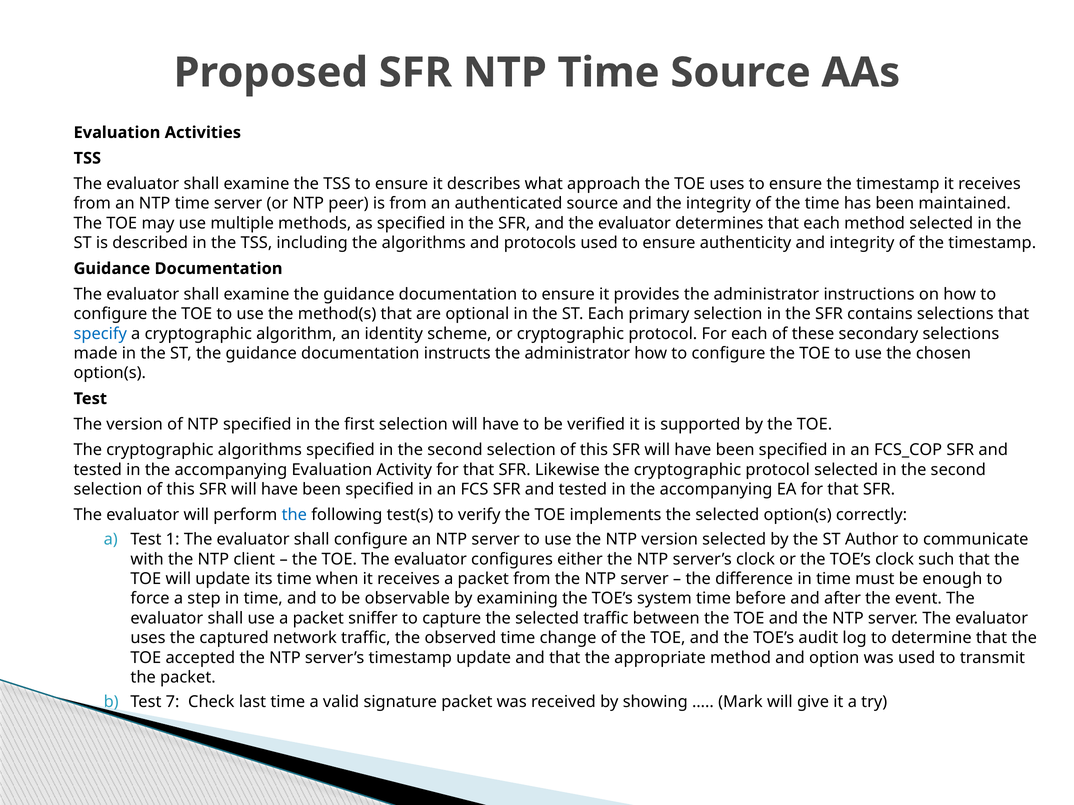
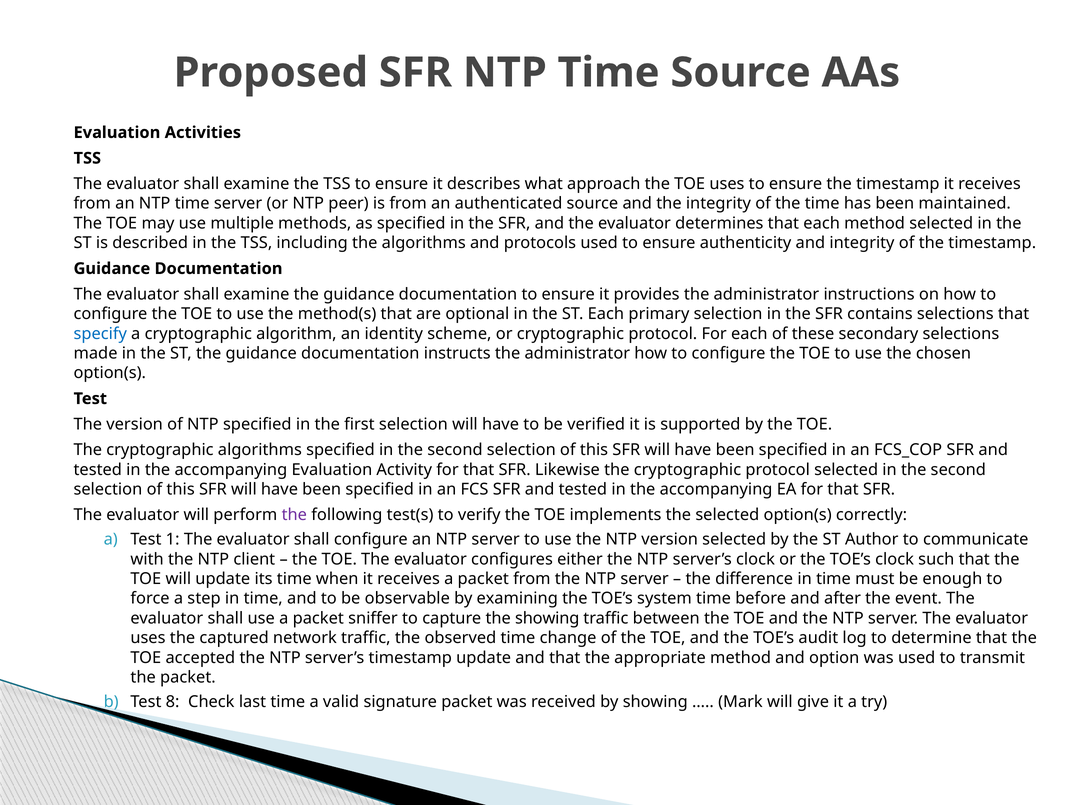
the at (294, 515) colour: blue -> purple
capture the selected: selected -> showing
7: 7 -> 8
